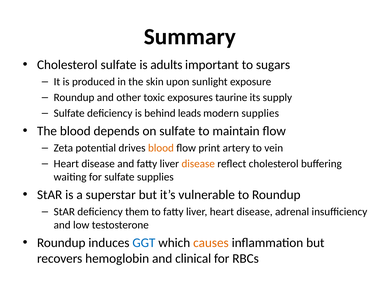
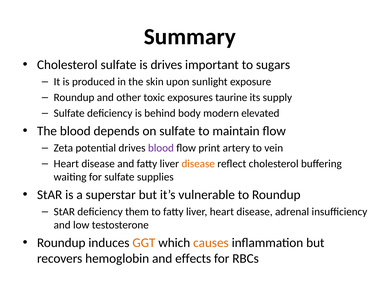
is adults: adults -> drives
leads: leads -> body
modern supplies: supplies -> elevated
blood at (161, 148) colour: orange -> purple
GGT colour: blue -> orange
clinical: clinical -> effects
